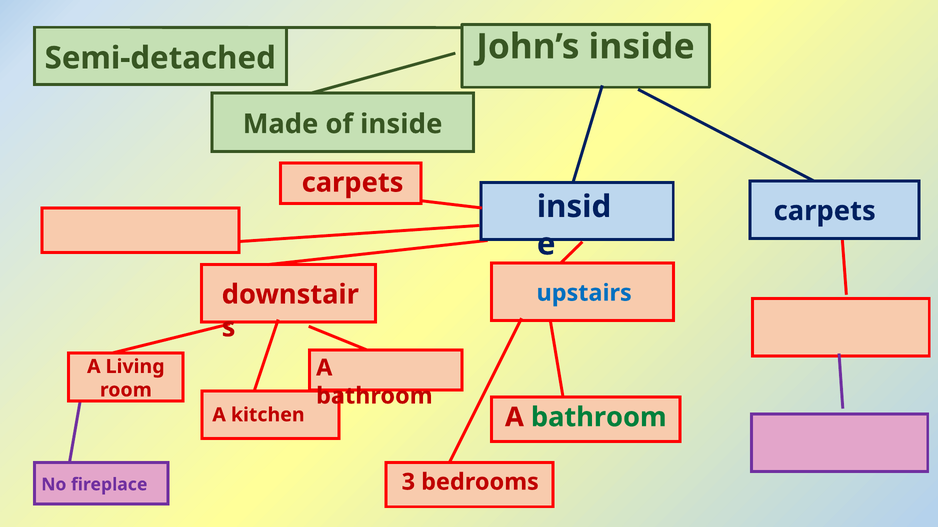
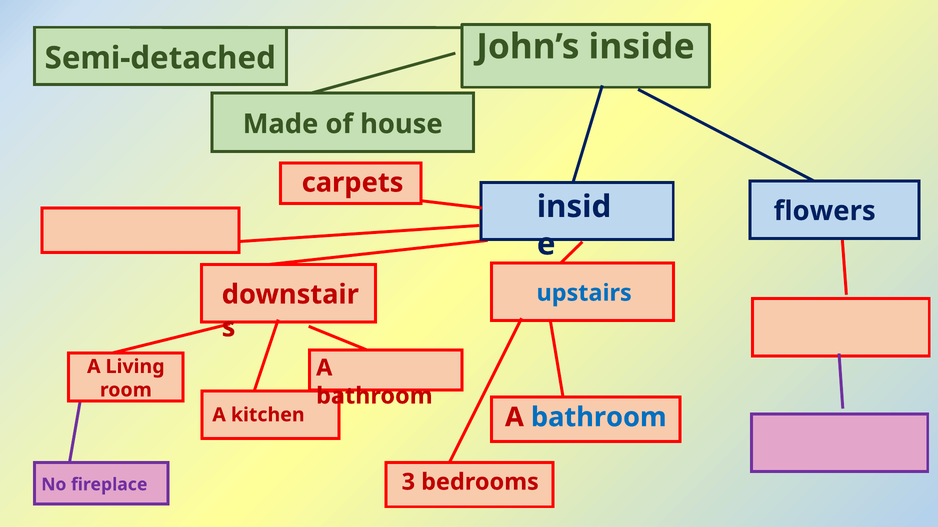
of inside: inside -> house
carpets at (825, 211): carpets -> flowers
bathroom at (599, 418) colour: green -> blue
